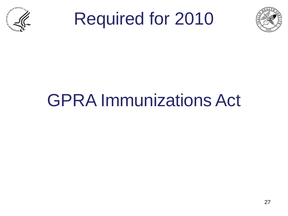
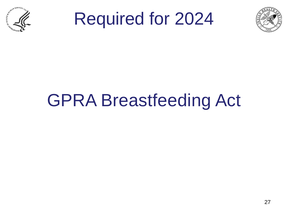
2010: 2010 -> 2024
Immunizations: Immunizations -> Breastfeeding
